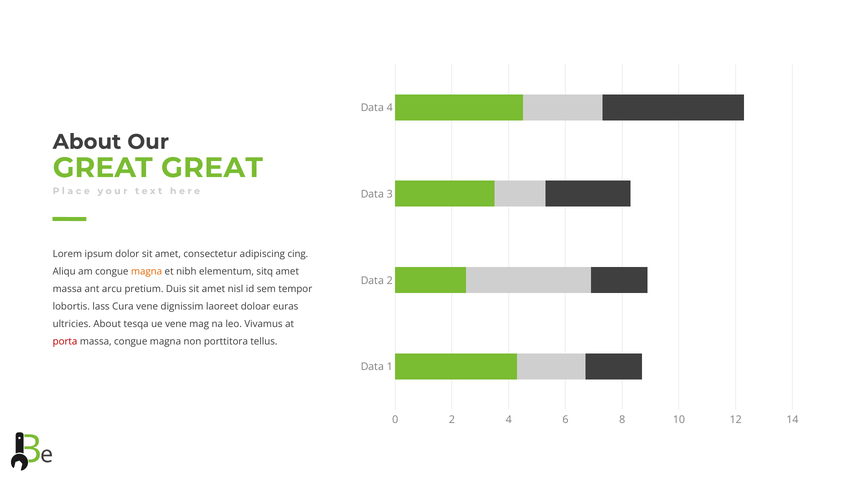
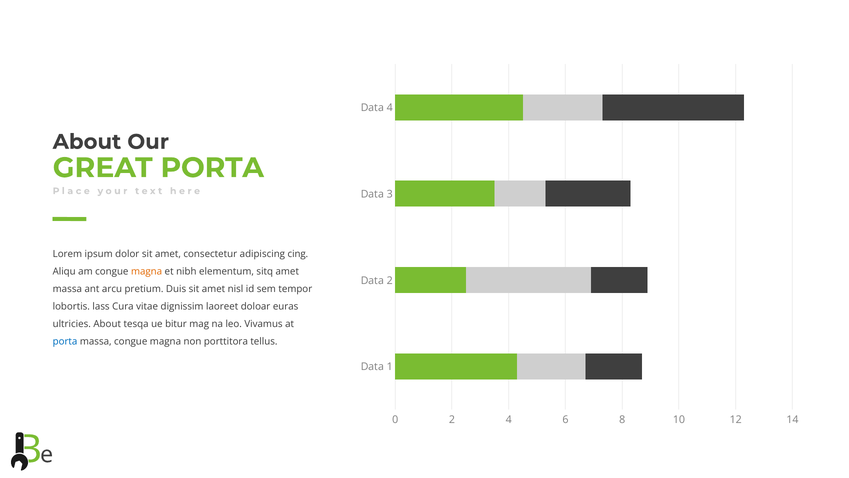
GREAT GREAT: GREAT -> PORTA
Cura vene: vene -> vitae
ue vene: vene -> bitur
porta at (65, 341) colour: red -> blue
